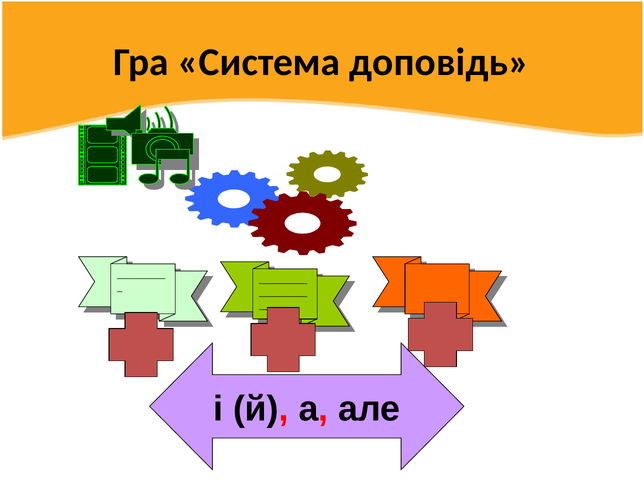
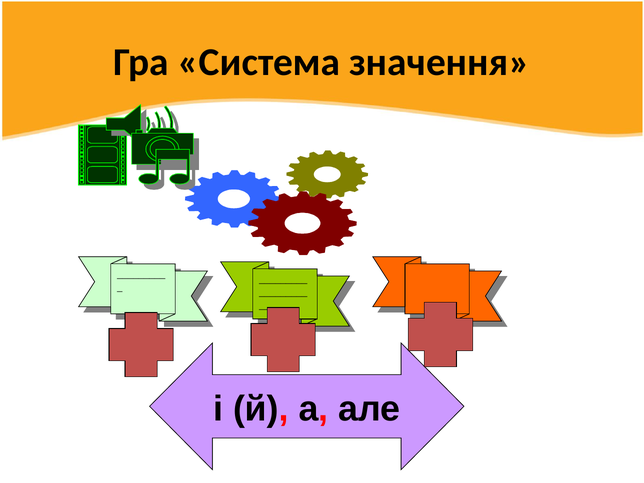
доповідь: доповідь -> значення
